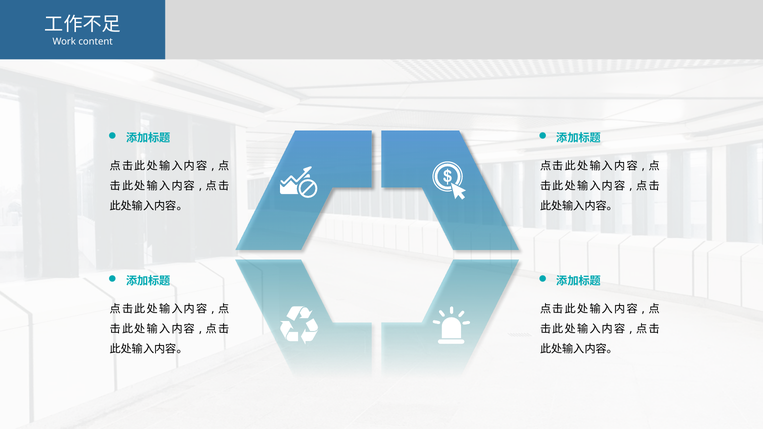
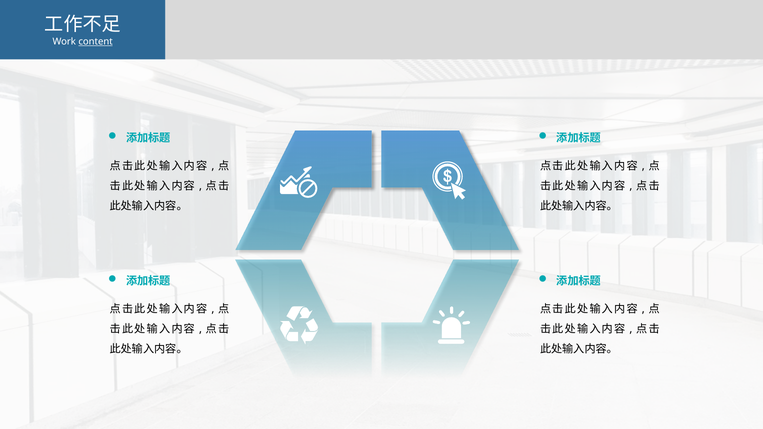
content underline: none -> present
